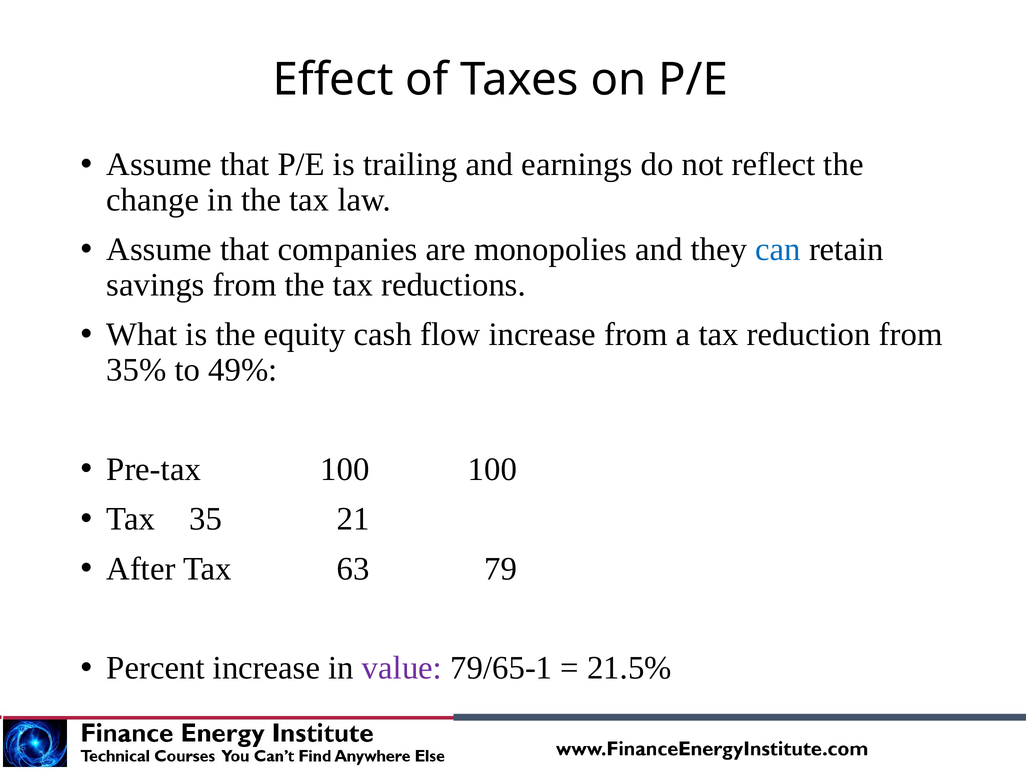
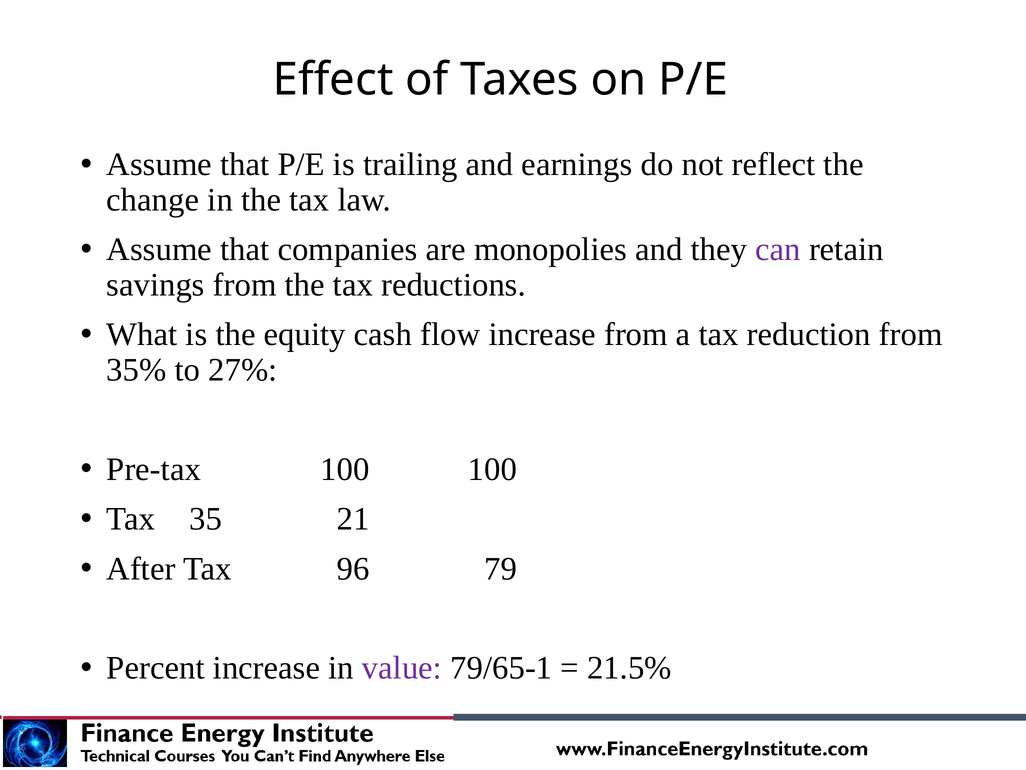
can colour: blue -> purple
49%: 49% -> 27%
63: 63 -> 96
